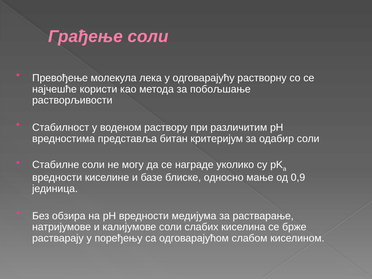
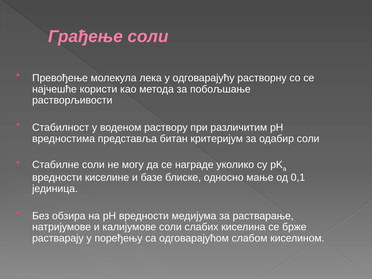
0,9: 0,9 -> 0,1
